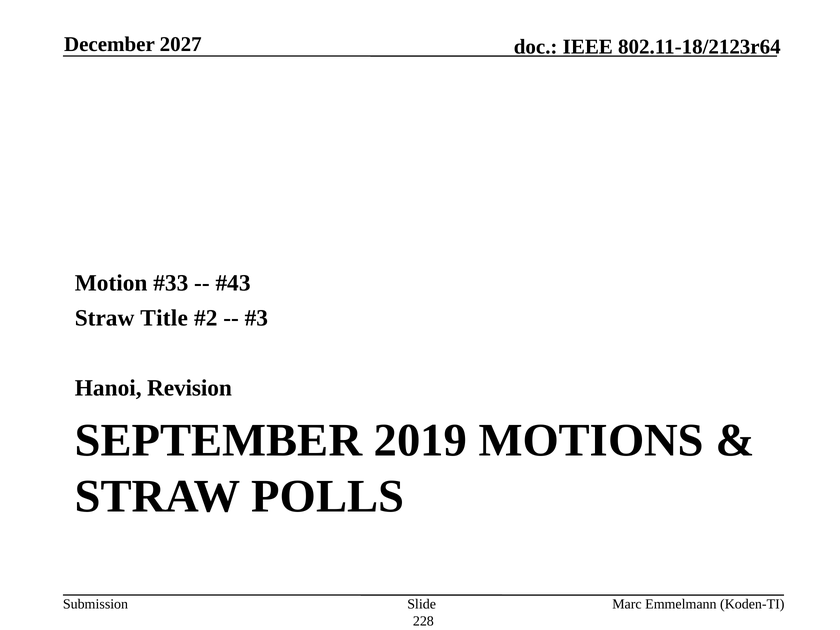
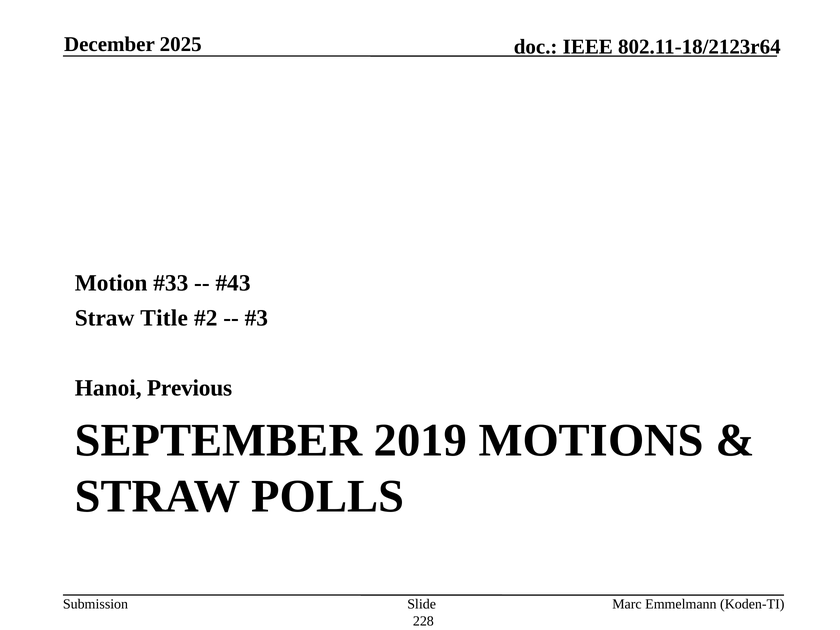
2027: 2027 -> 2025
Revision: Revision -> Previous
